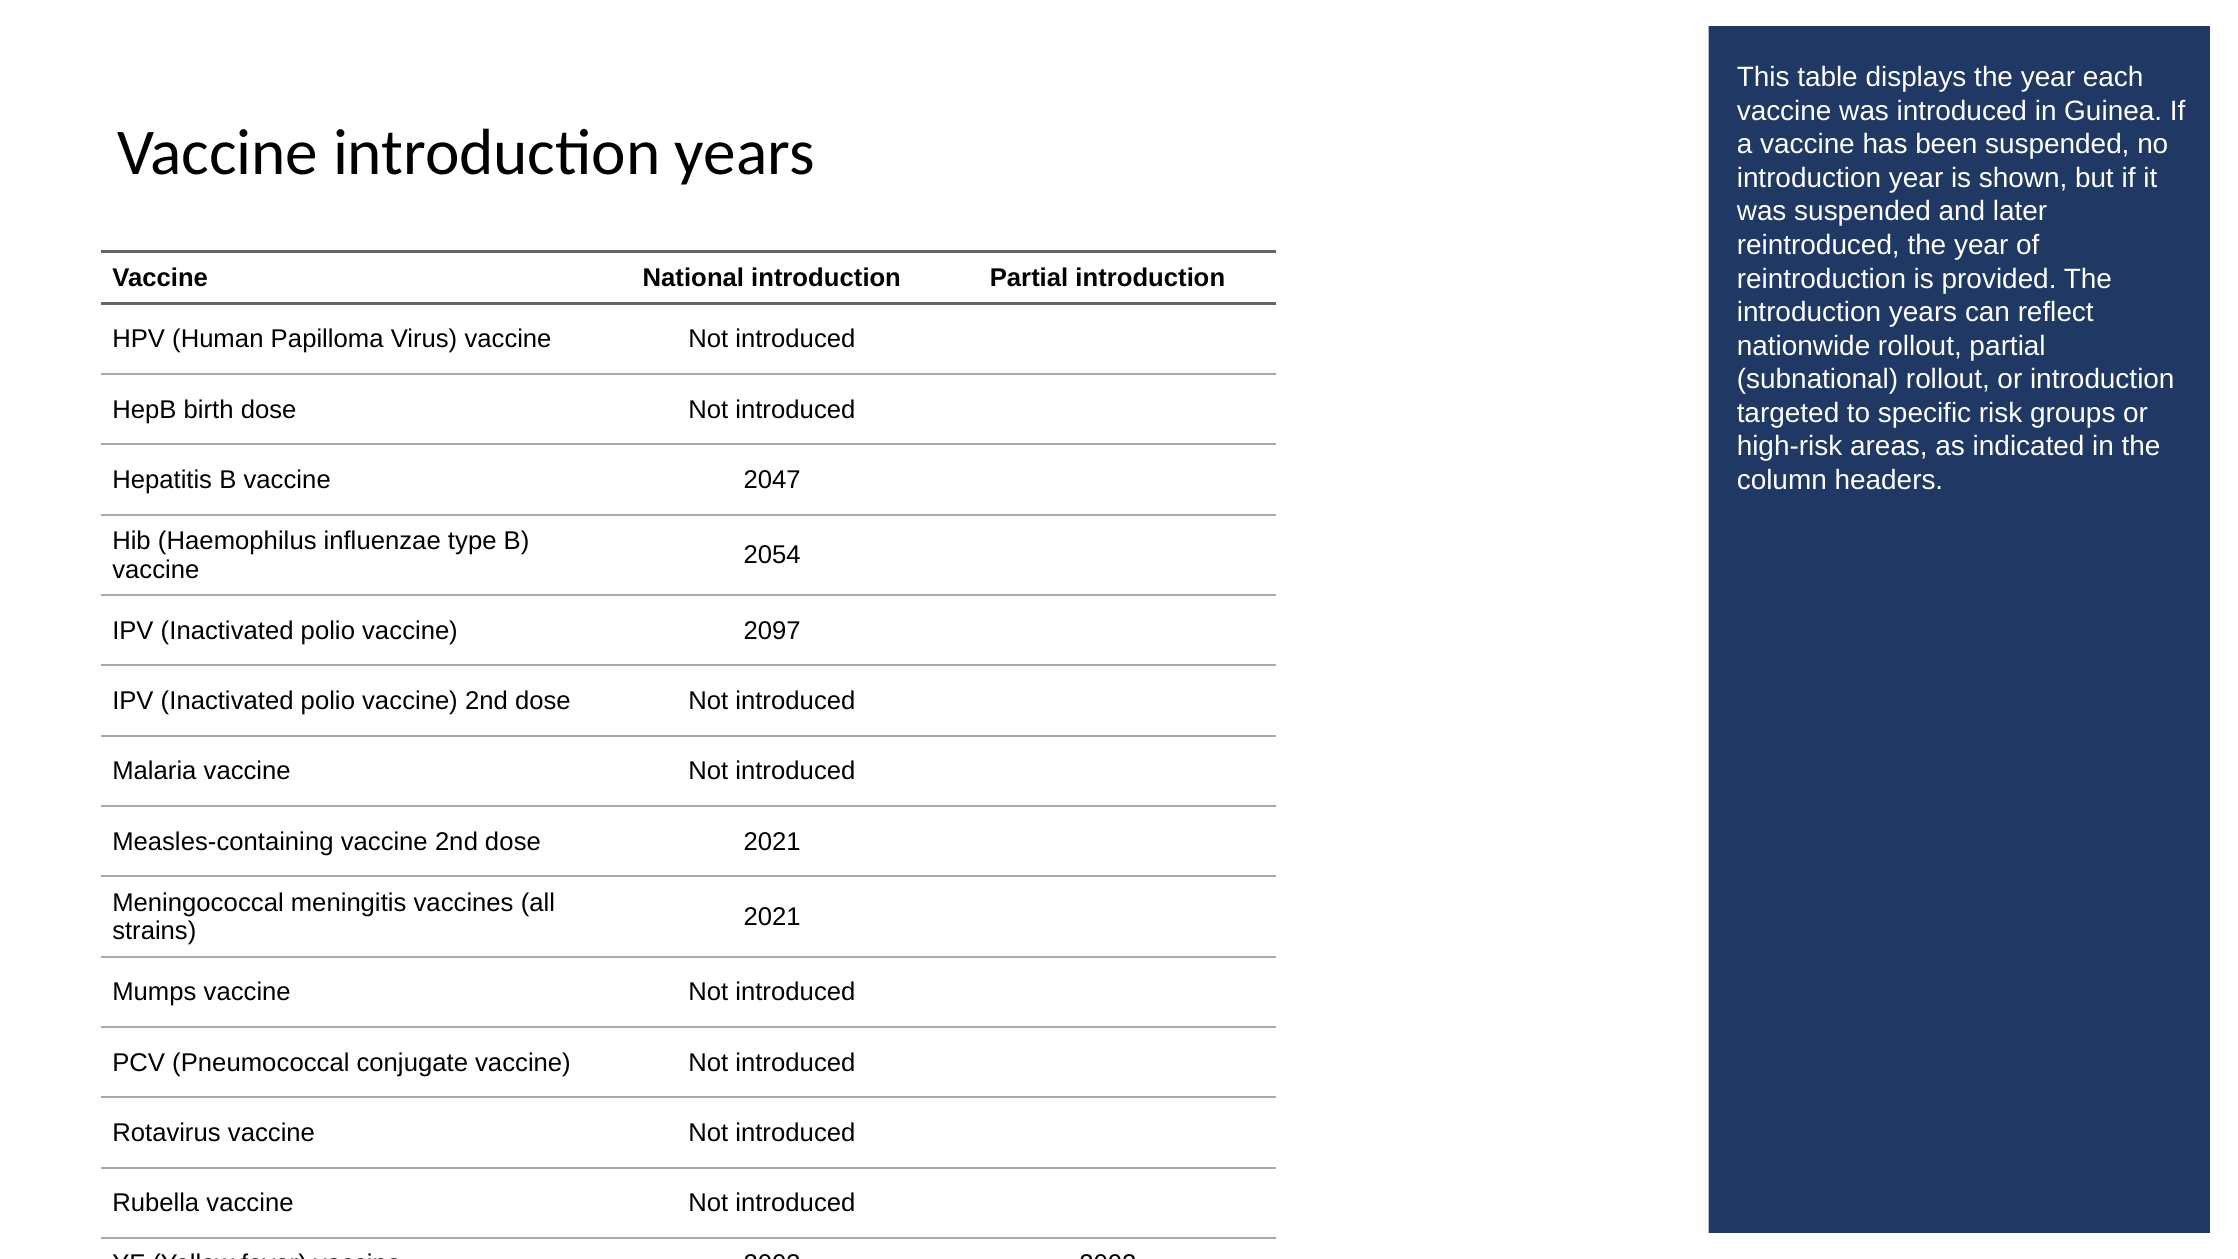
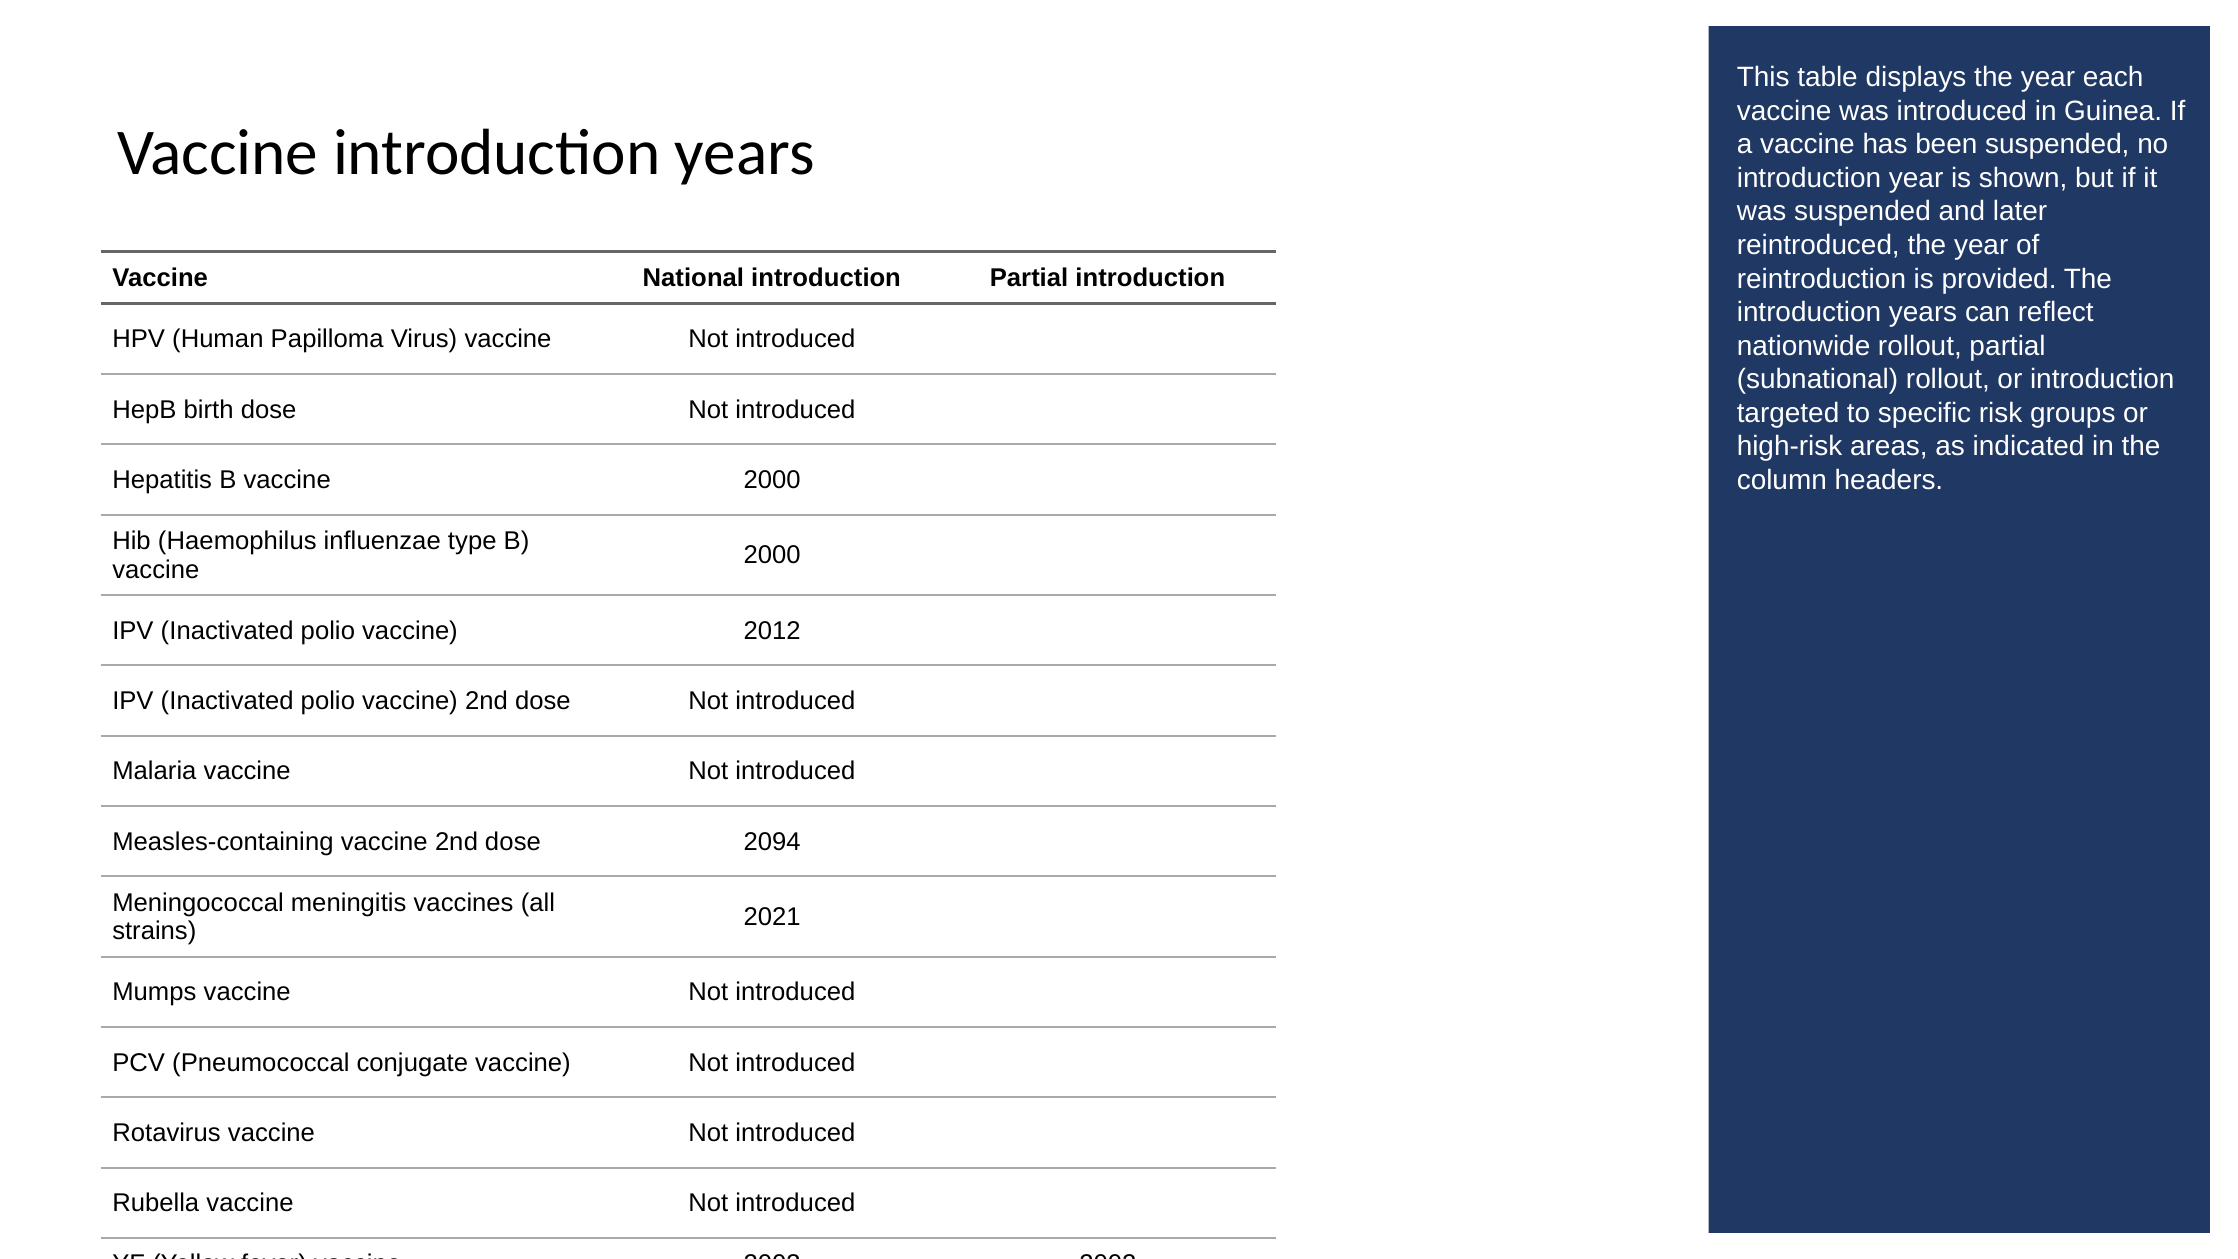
Hepatitis B vaccine 2047: 2047 -> 2000
2054 at (772, 555): 2054 -> 2000
2097: 2097 -> 2012
dose 2021: 2021 -> 2094
